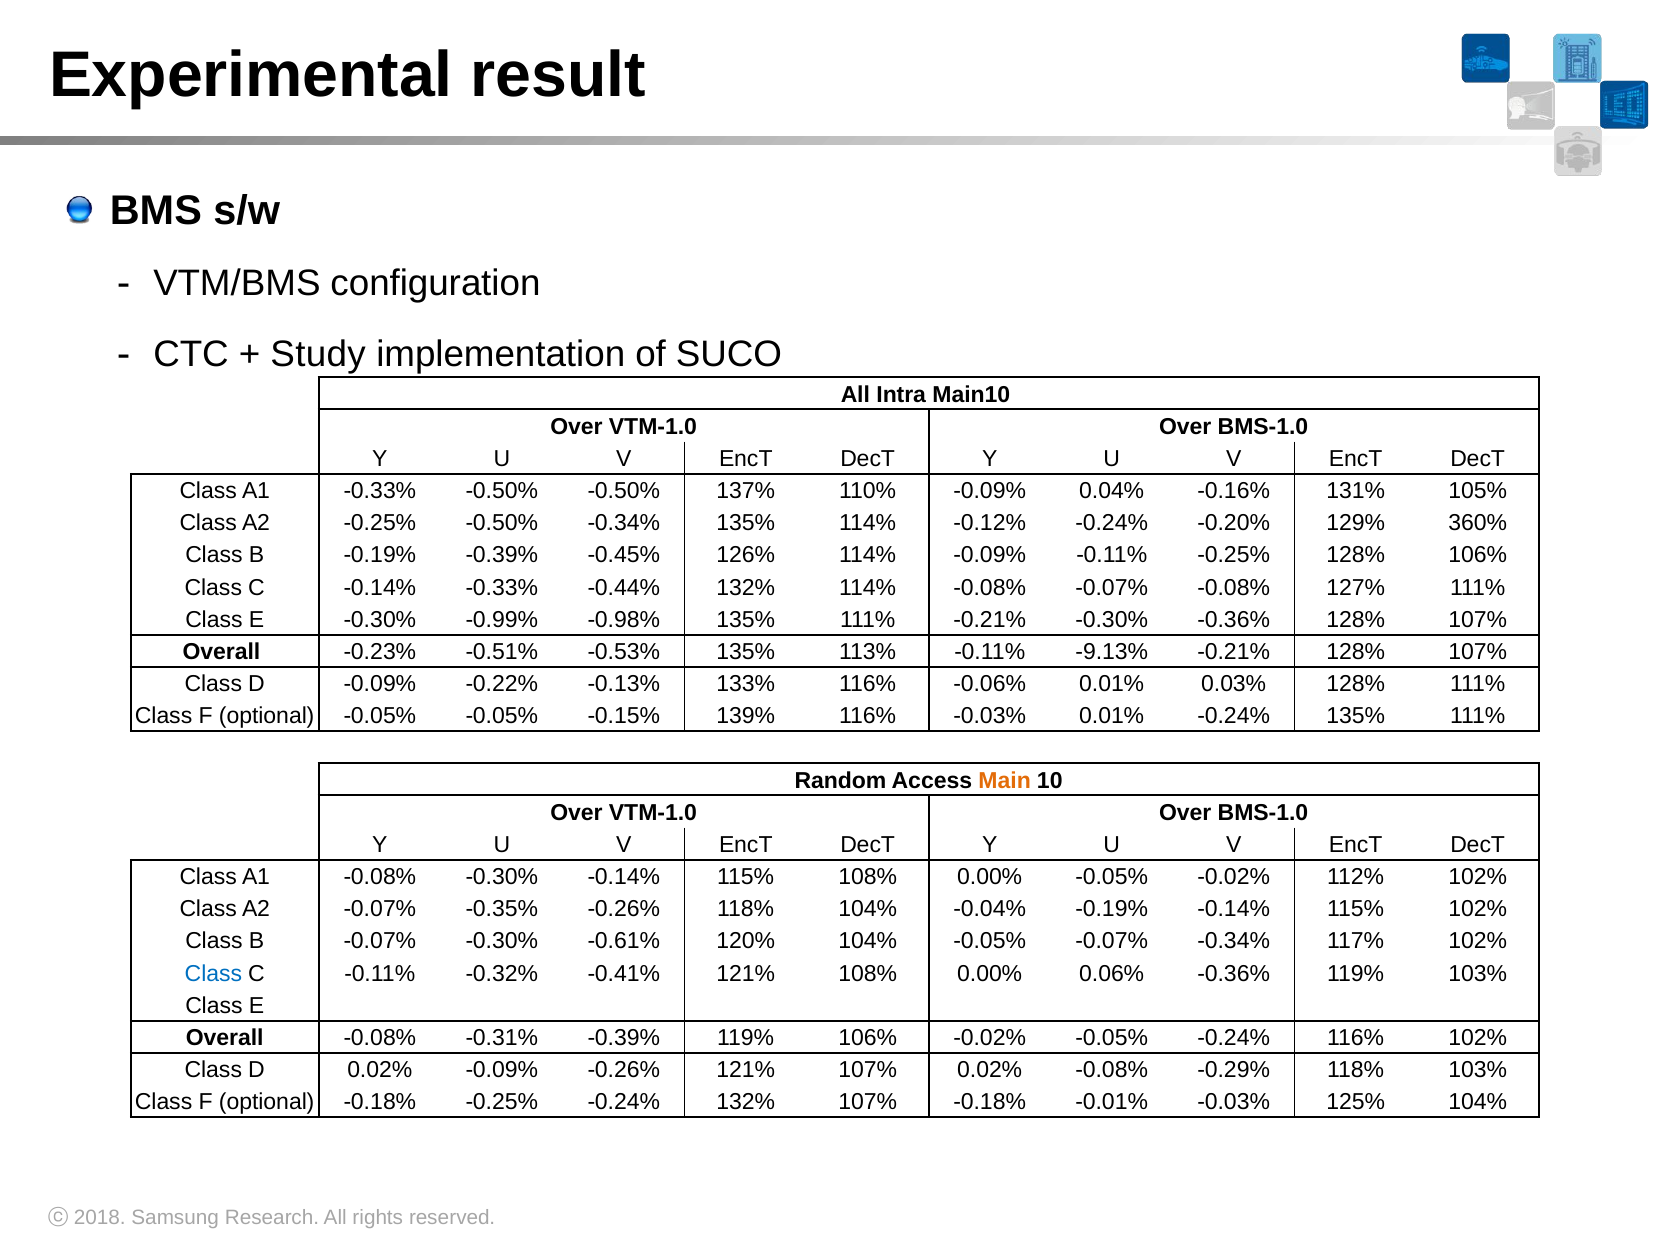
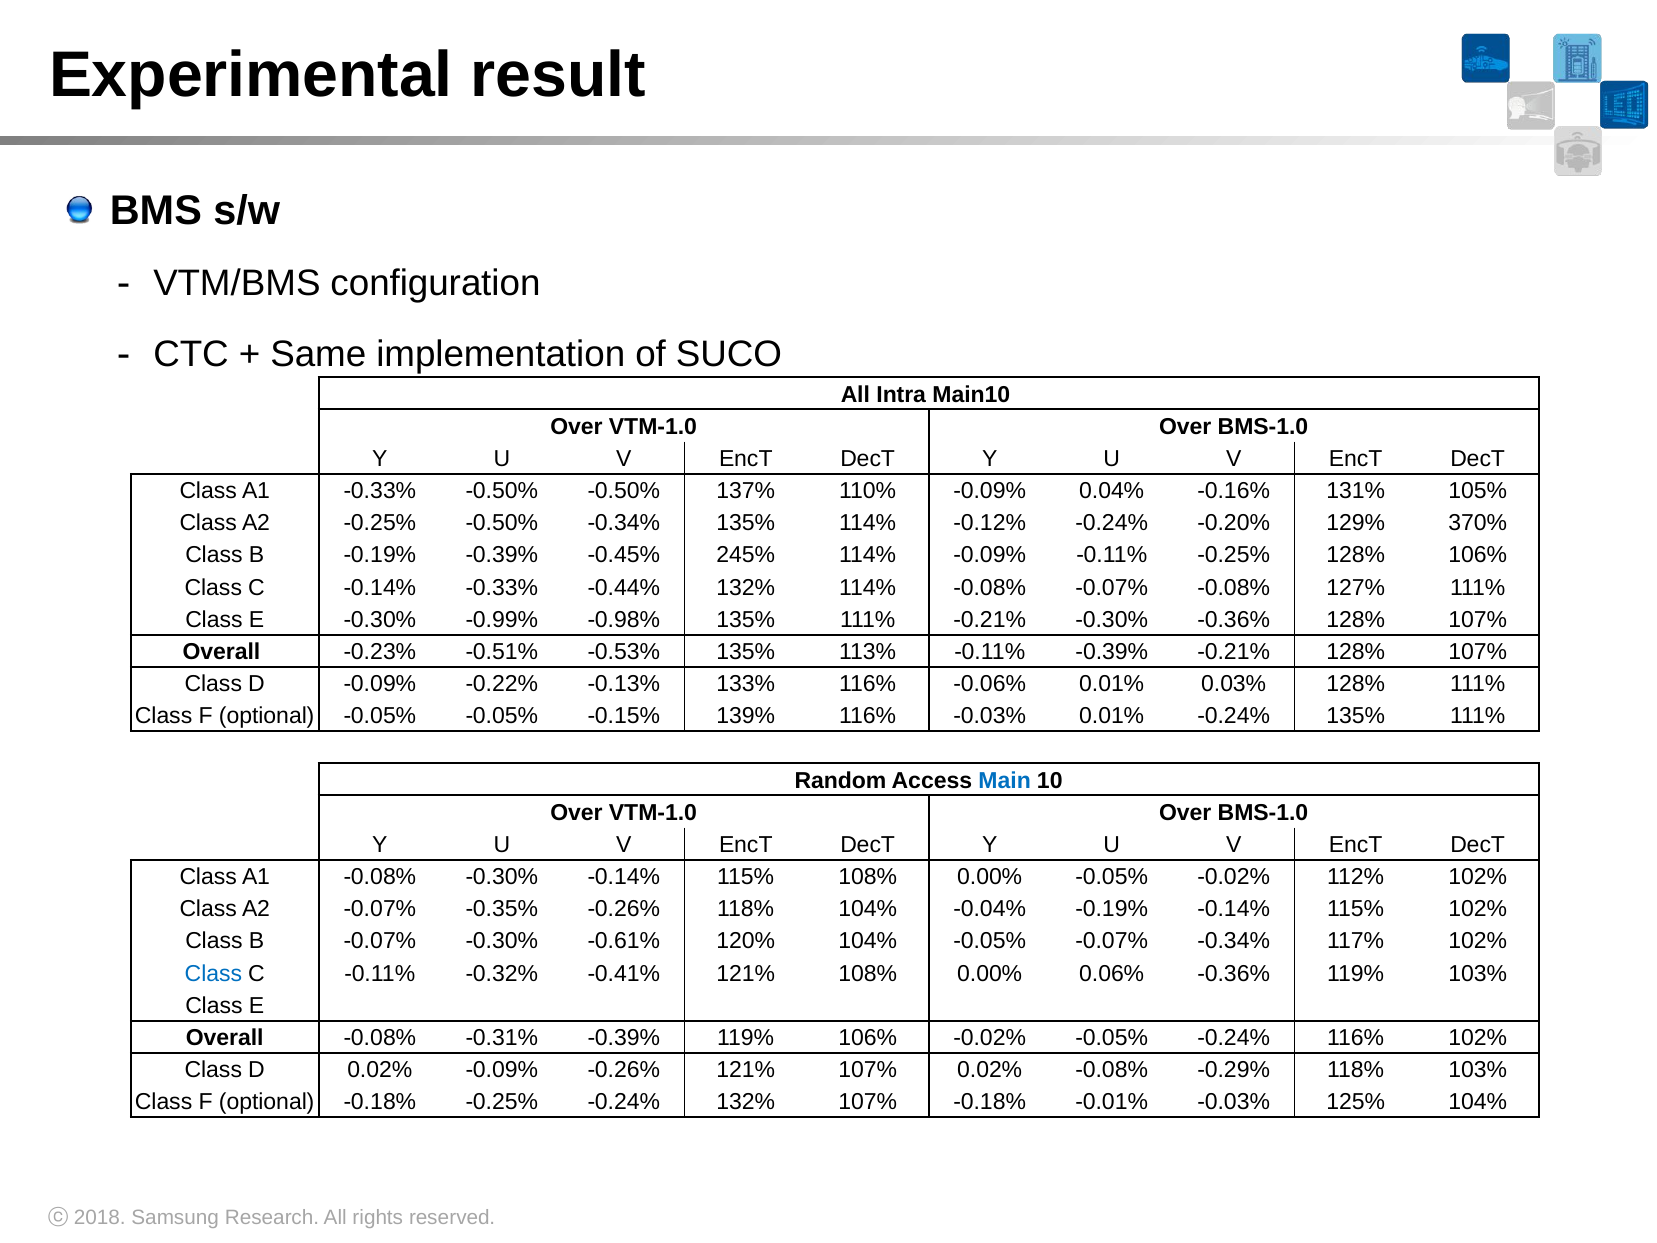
Study: Study -> Same
360%: 360% -> 370%
126%: 126% -> 245%
-0.11% -9.13%: -9.13% -> -0.39%
Main colour: orange -> blue
